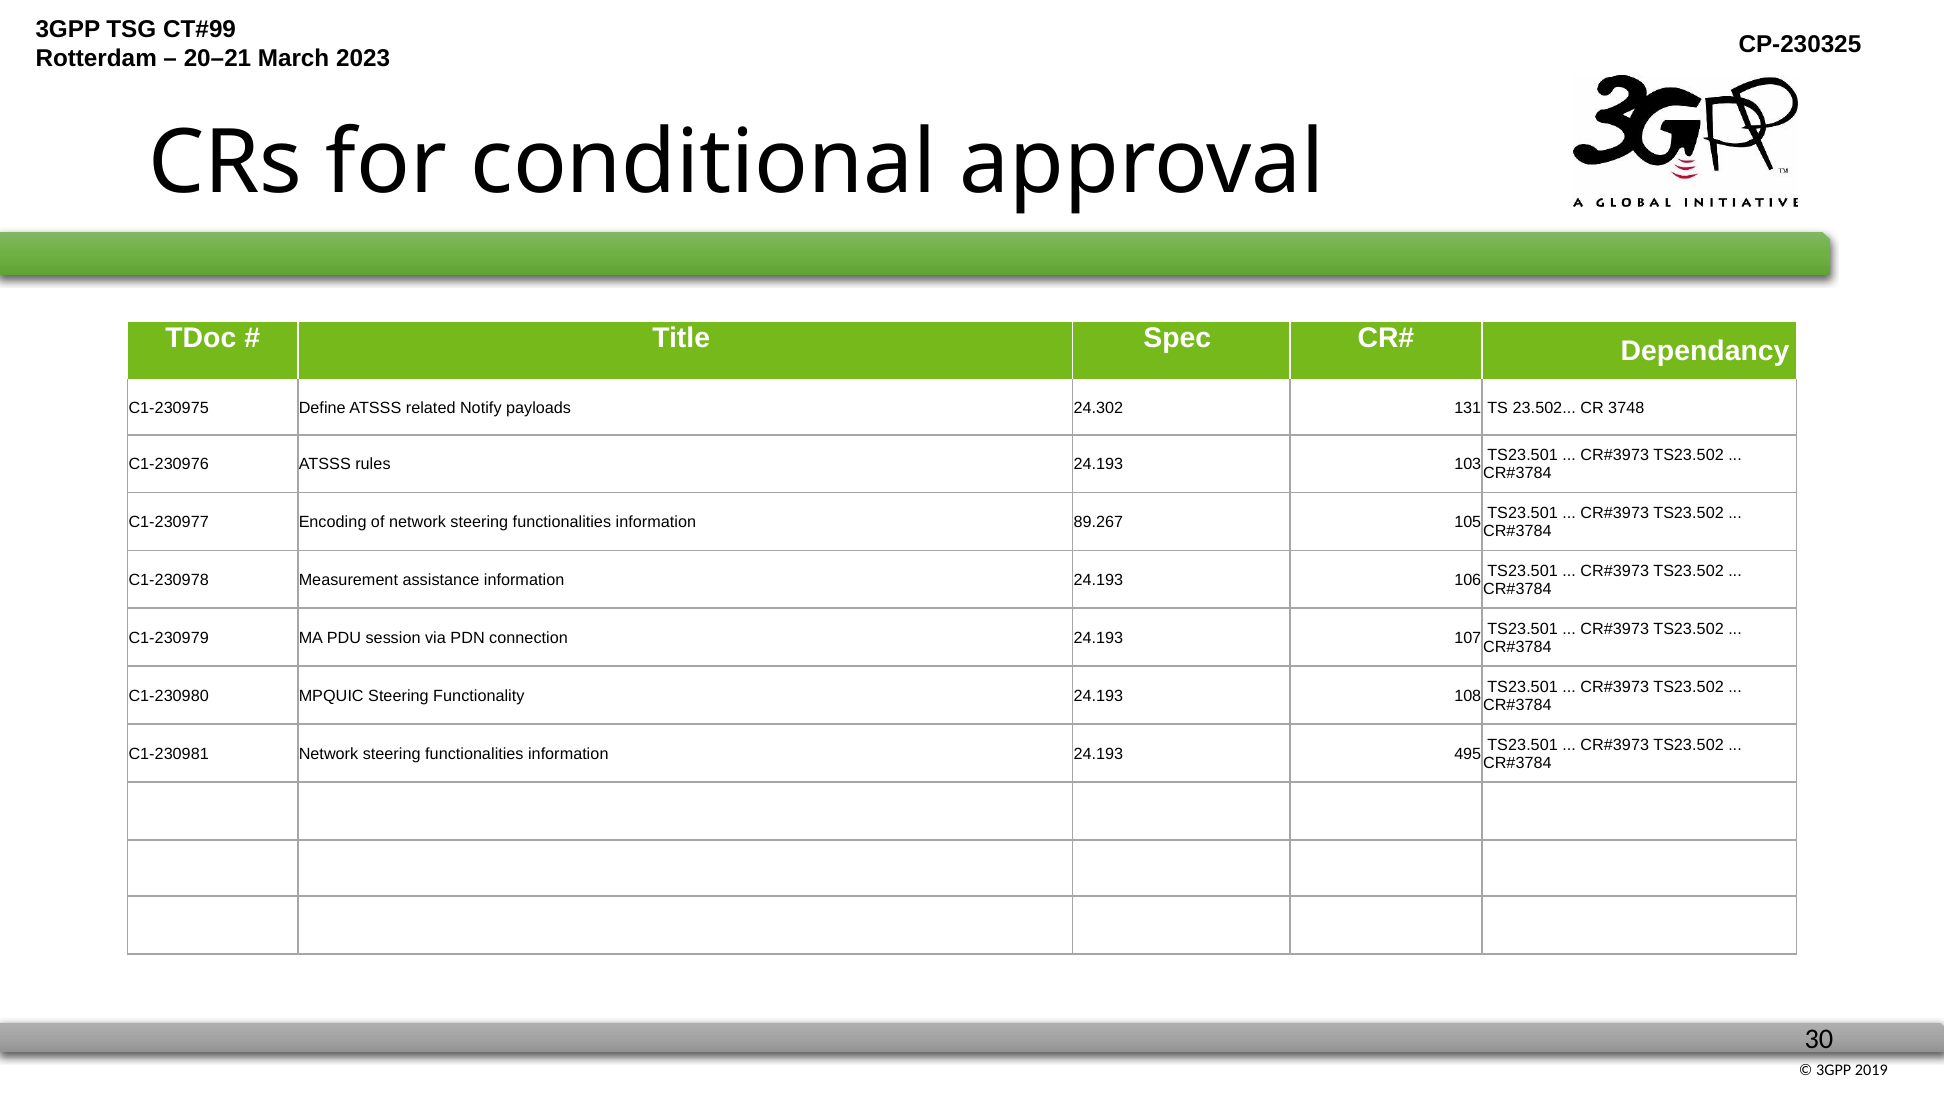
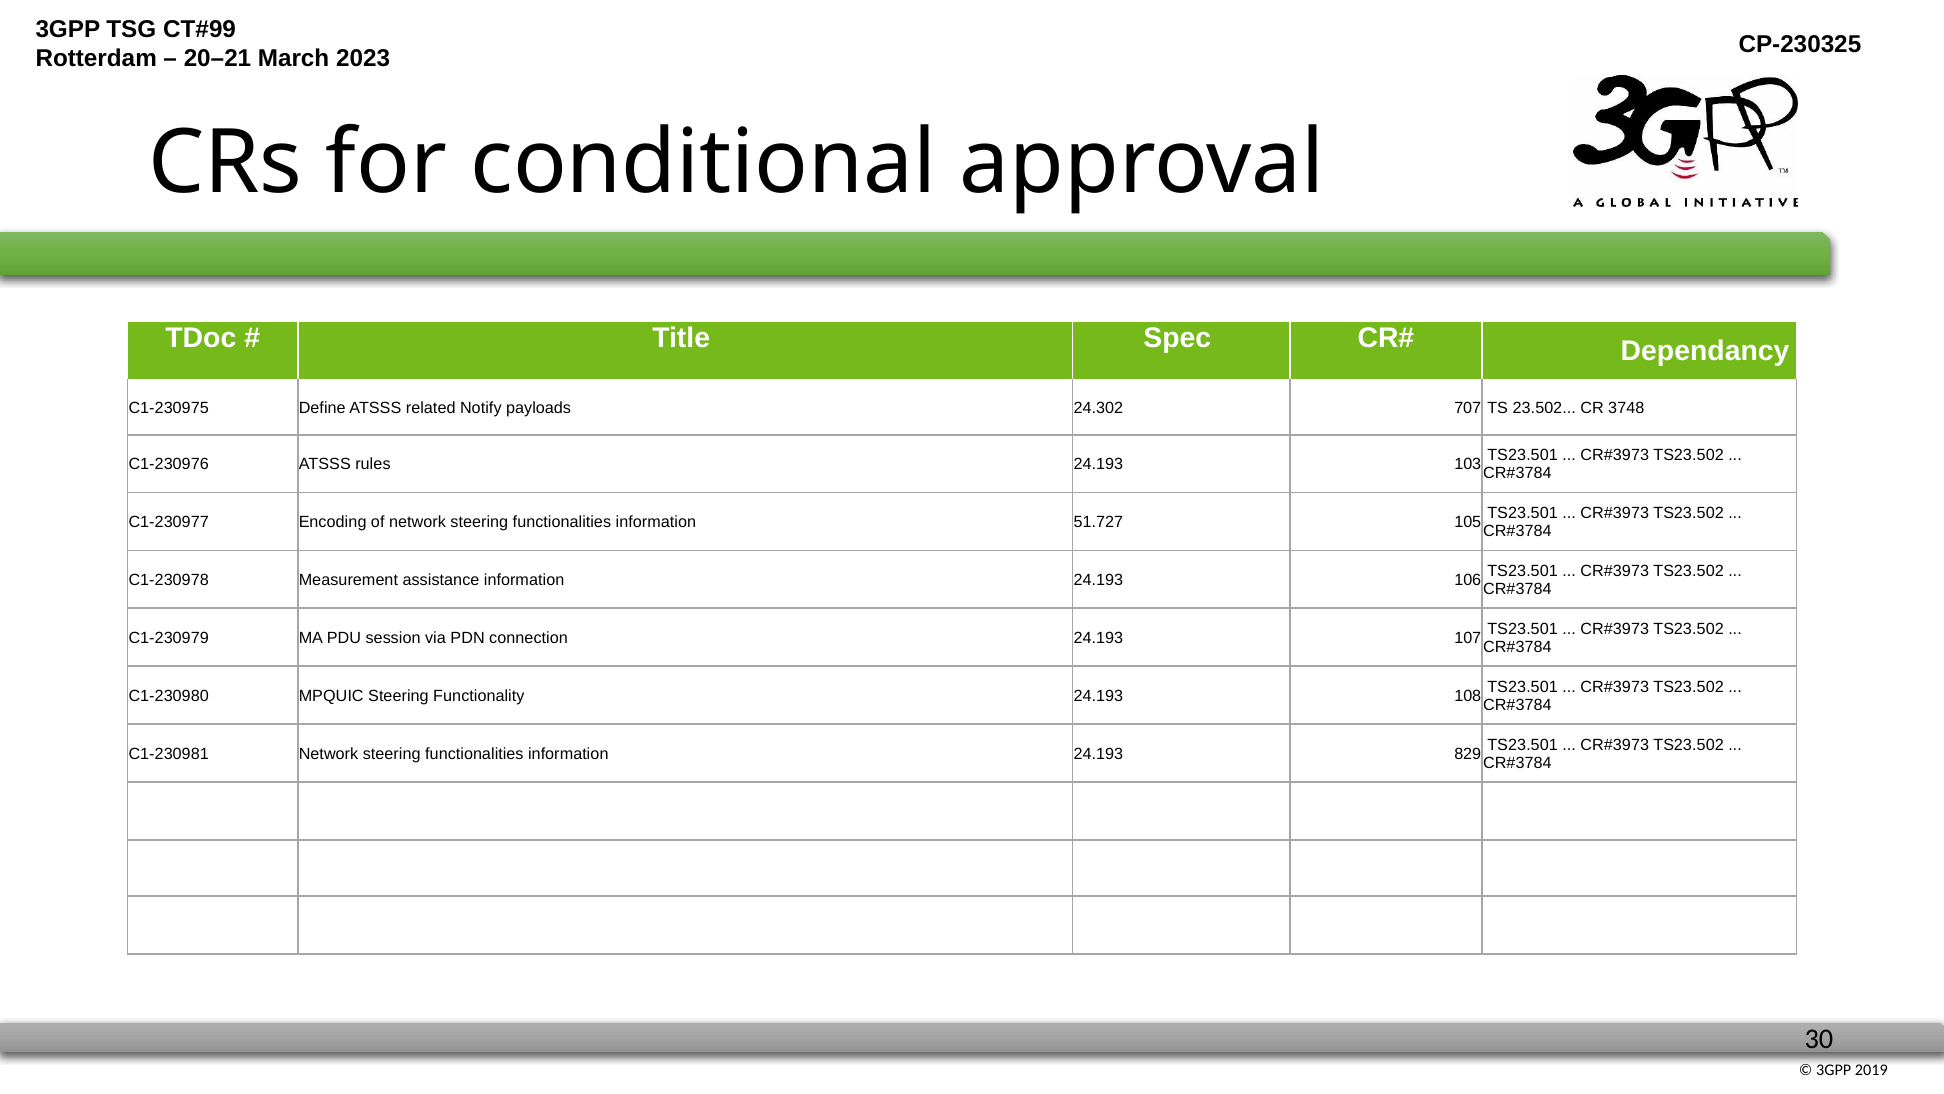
131: 131 -> 707
89.267: 89.267 -> 51.727
495: 495 -> 829
